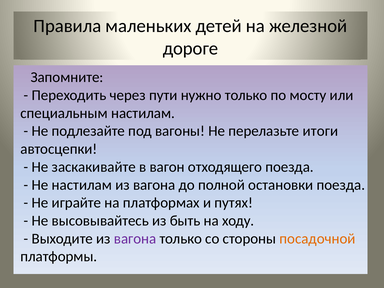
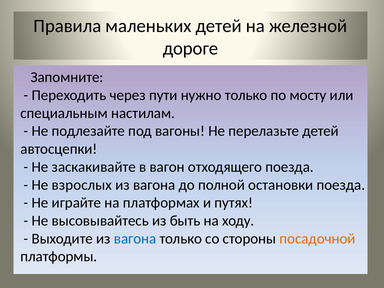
перелазьте итоги: итоги -> детей
Не настилам: настилам -> взрослых
вагона at (135, 239) colour: purple -> blue
